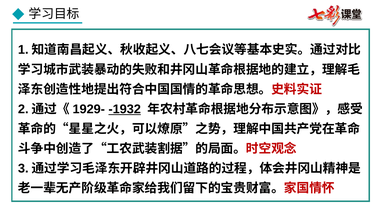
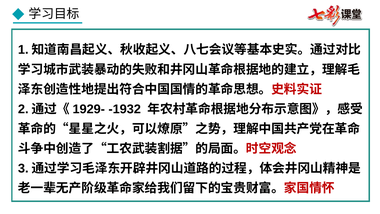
-1932 underline: present -> none
